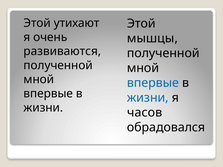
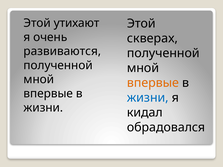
мышцы: мышцы -> скверах
впервые at (153, 83) colour: blue -> orange
часов: часов -> кидал
